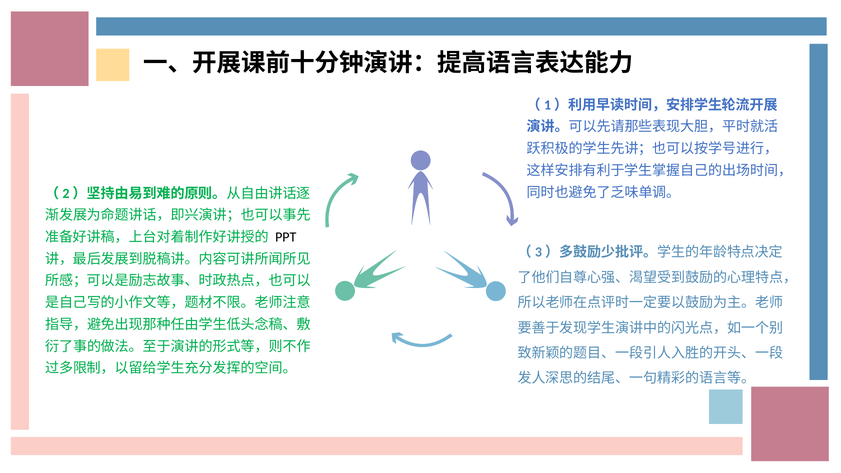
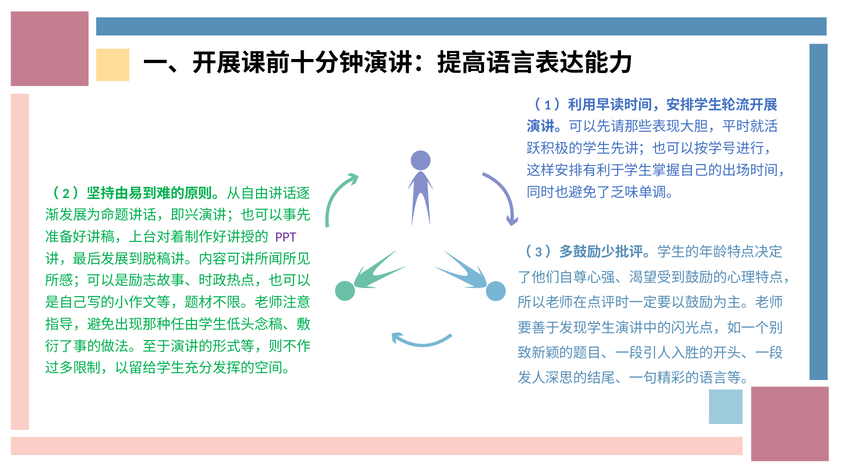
PPT colour: black -> purple
